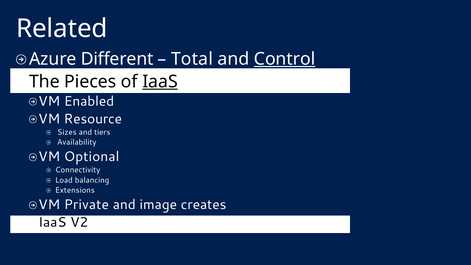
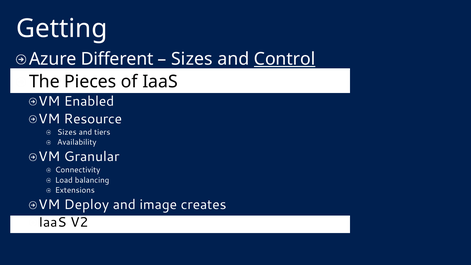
Related: Related -> Getting
Total at (192, 59): Total -> Sizes
IaaS at (160, 82) underline: present -> none
Optional: Optional -> Granular
Private: Private -> Deploy
